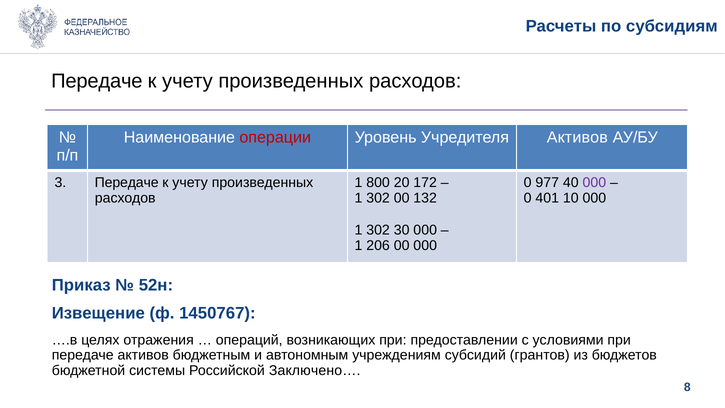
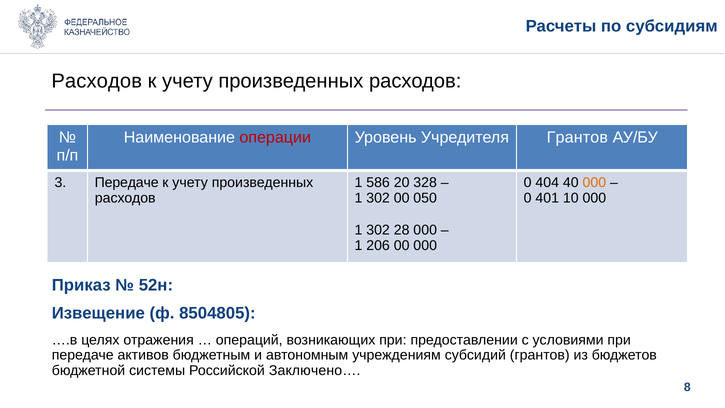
Передаче at (97, 81): Передаче -> Расходов
Учредителя Активов: Активов -> Грантов
800: 800 -> 586
172: 172 -> 328
977: 977 -> 404
000 at (594, 182) colour: purple -> orange
132: 132 -> 050
30: 30 -> 28
1450767: 1450767 -> 8504805
